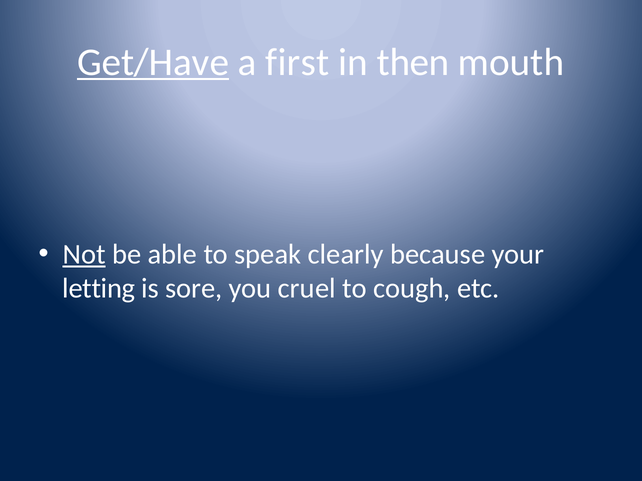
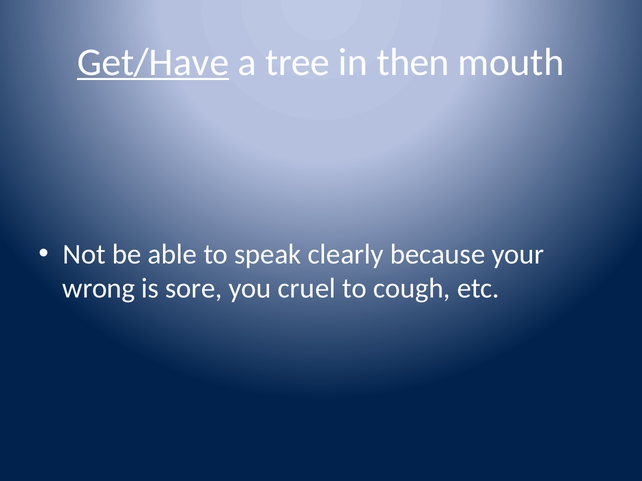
first: first -> tree
Not underline: present -> none
letting: letting -> wrong
